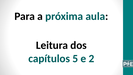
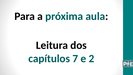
5: 5 -> 7
